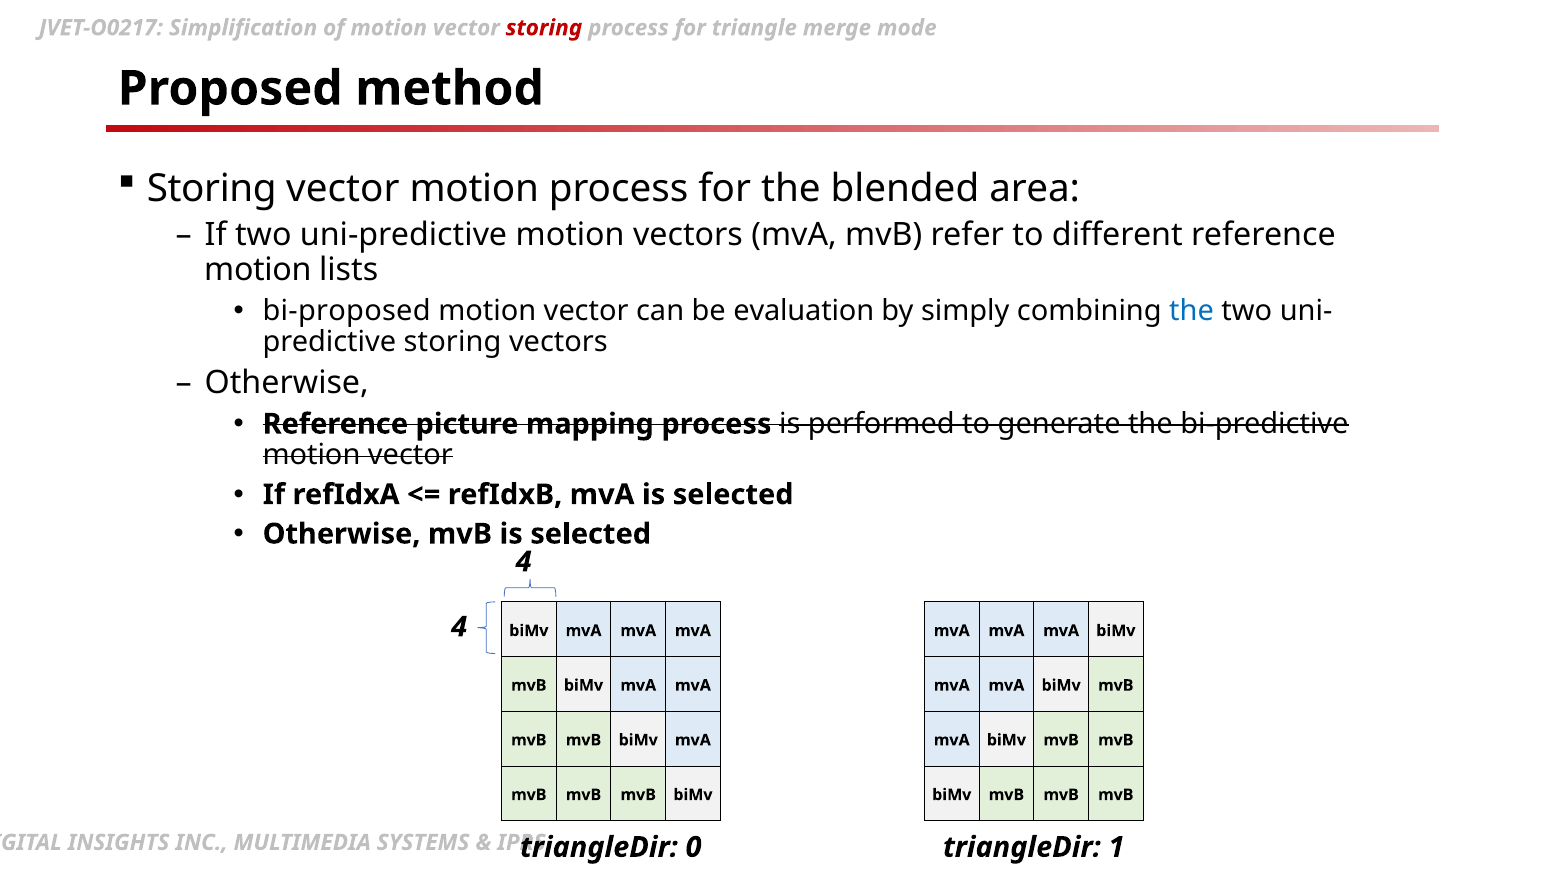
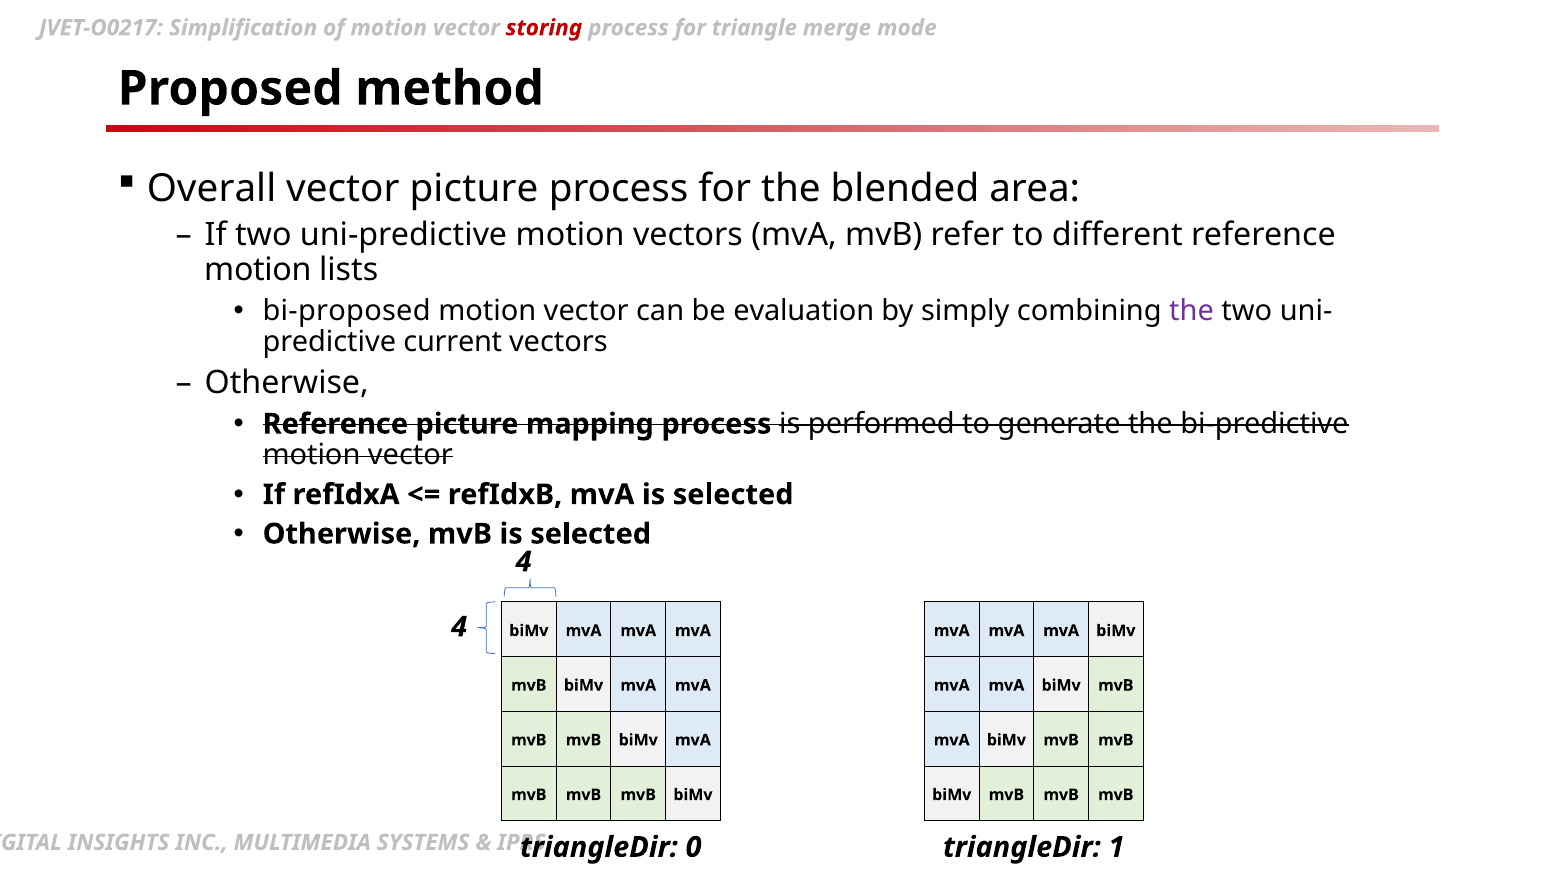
Storing at (212, 189): Storing -> Overall
vector motion: motion -> picture
the at (1192, 311) colour: blue -> purple
storing at (453, 342): storing -> current
